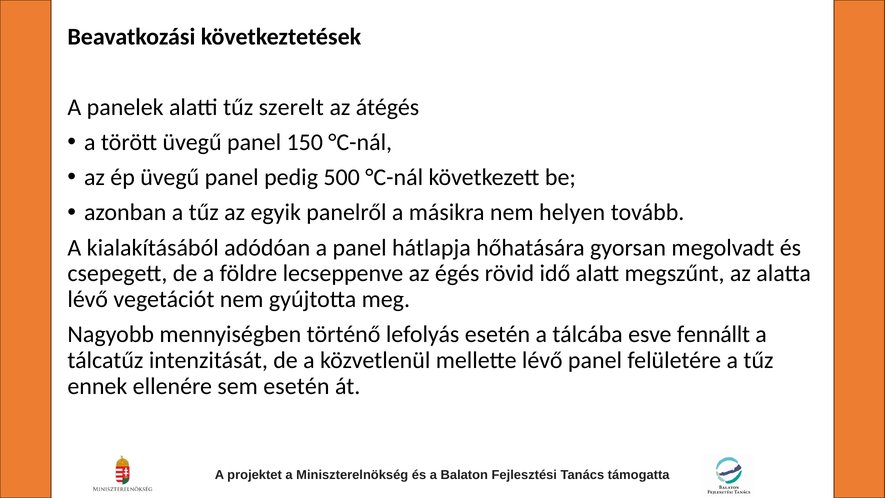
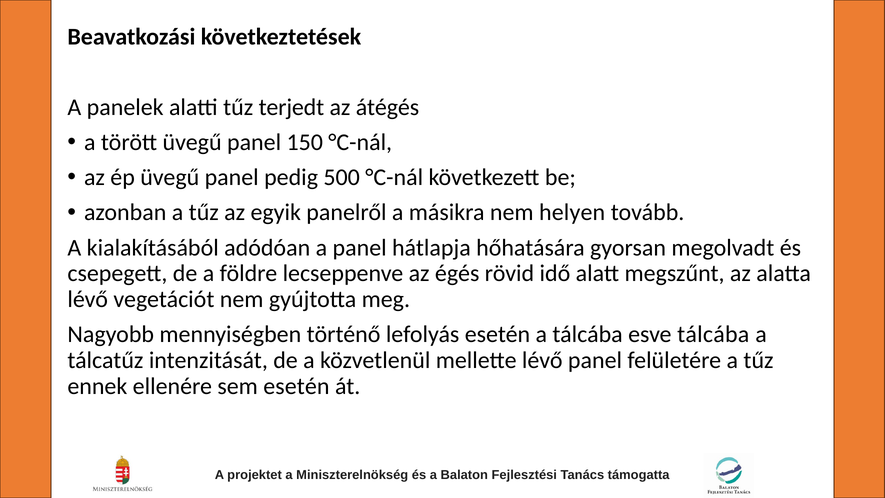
szerelt: szerelt -> terjedt
esve fennállt: fennállt -> tálcába
